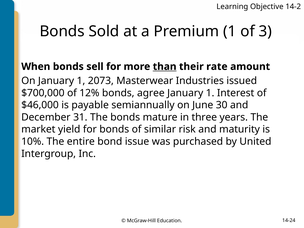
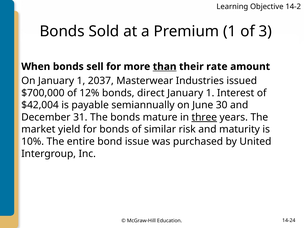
2073: 2073 -> 2037
agree: agree -> direct
$46,000: $46,000 -> $42,004
three underline: none -> present
